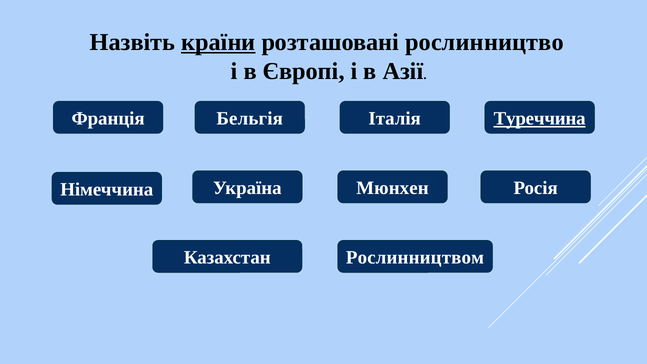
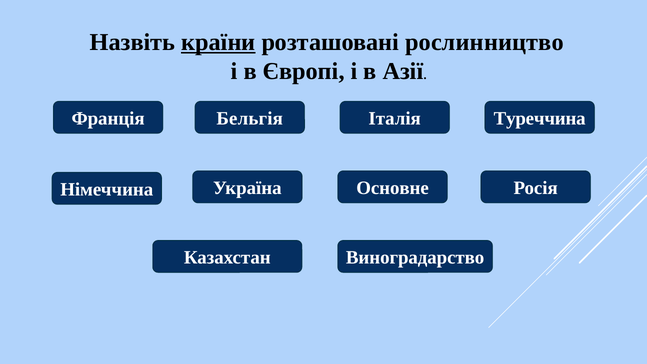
Туреччина underline: present -> none
Мюнхен: Мюнхен -> Основне
Рослинництвом: Рослинництвом -> Виноградарство
